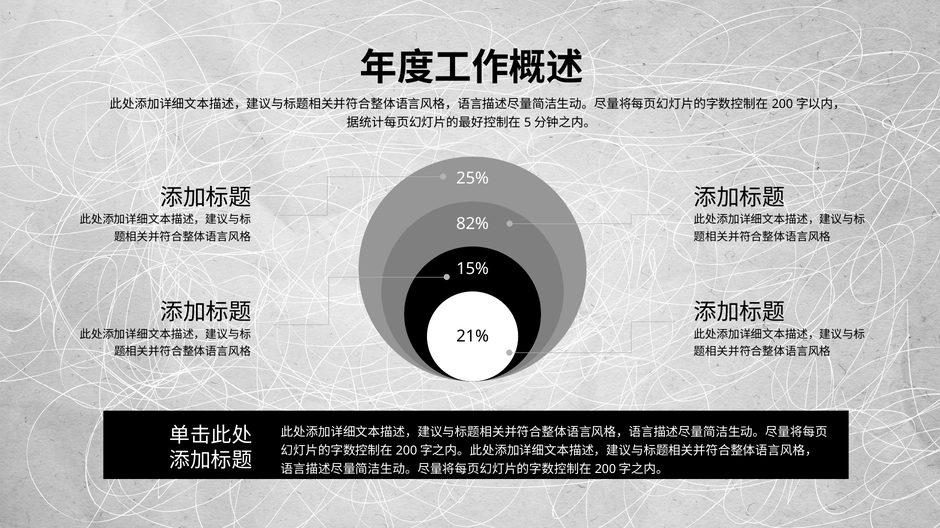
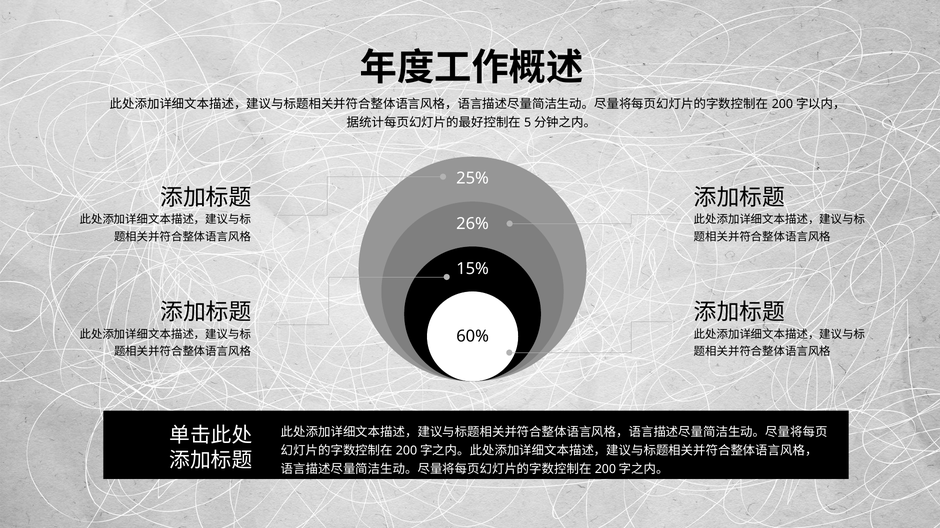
82%: 82% -> 26%
21%: 21% -> 60%
